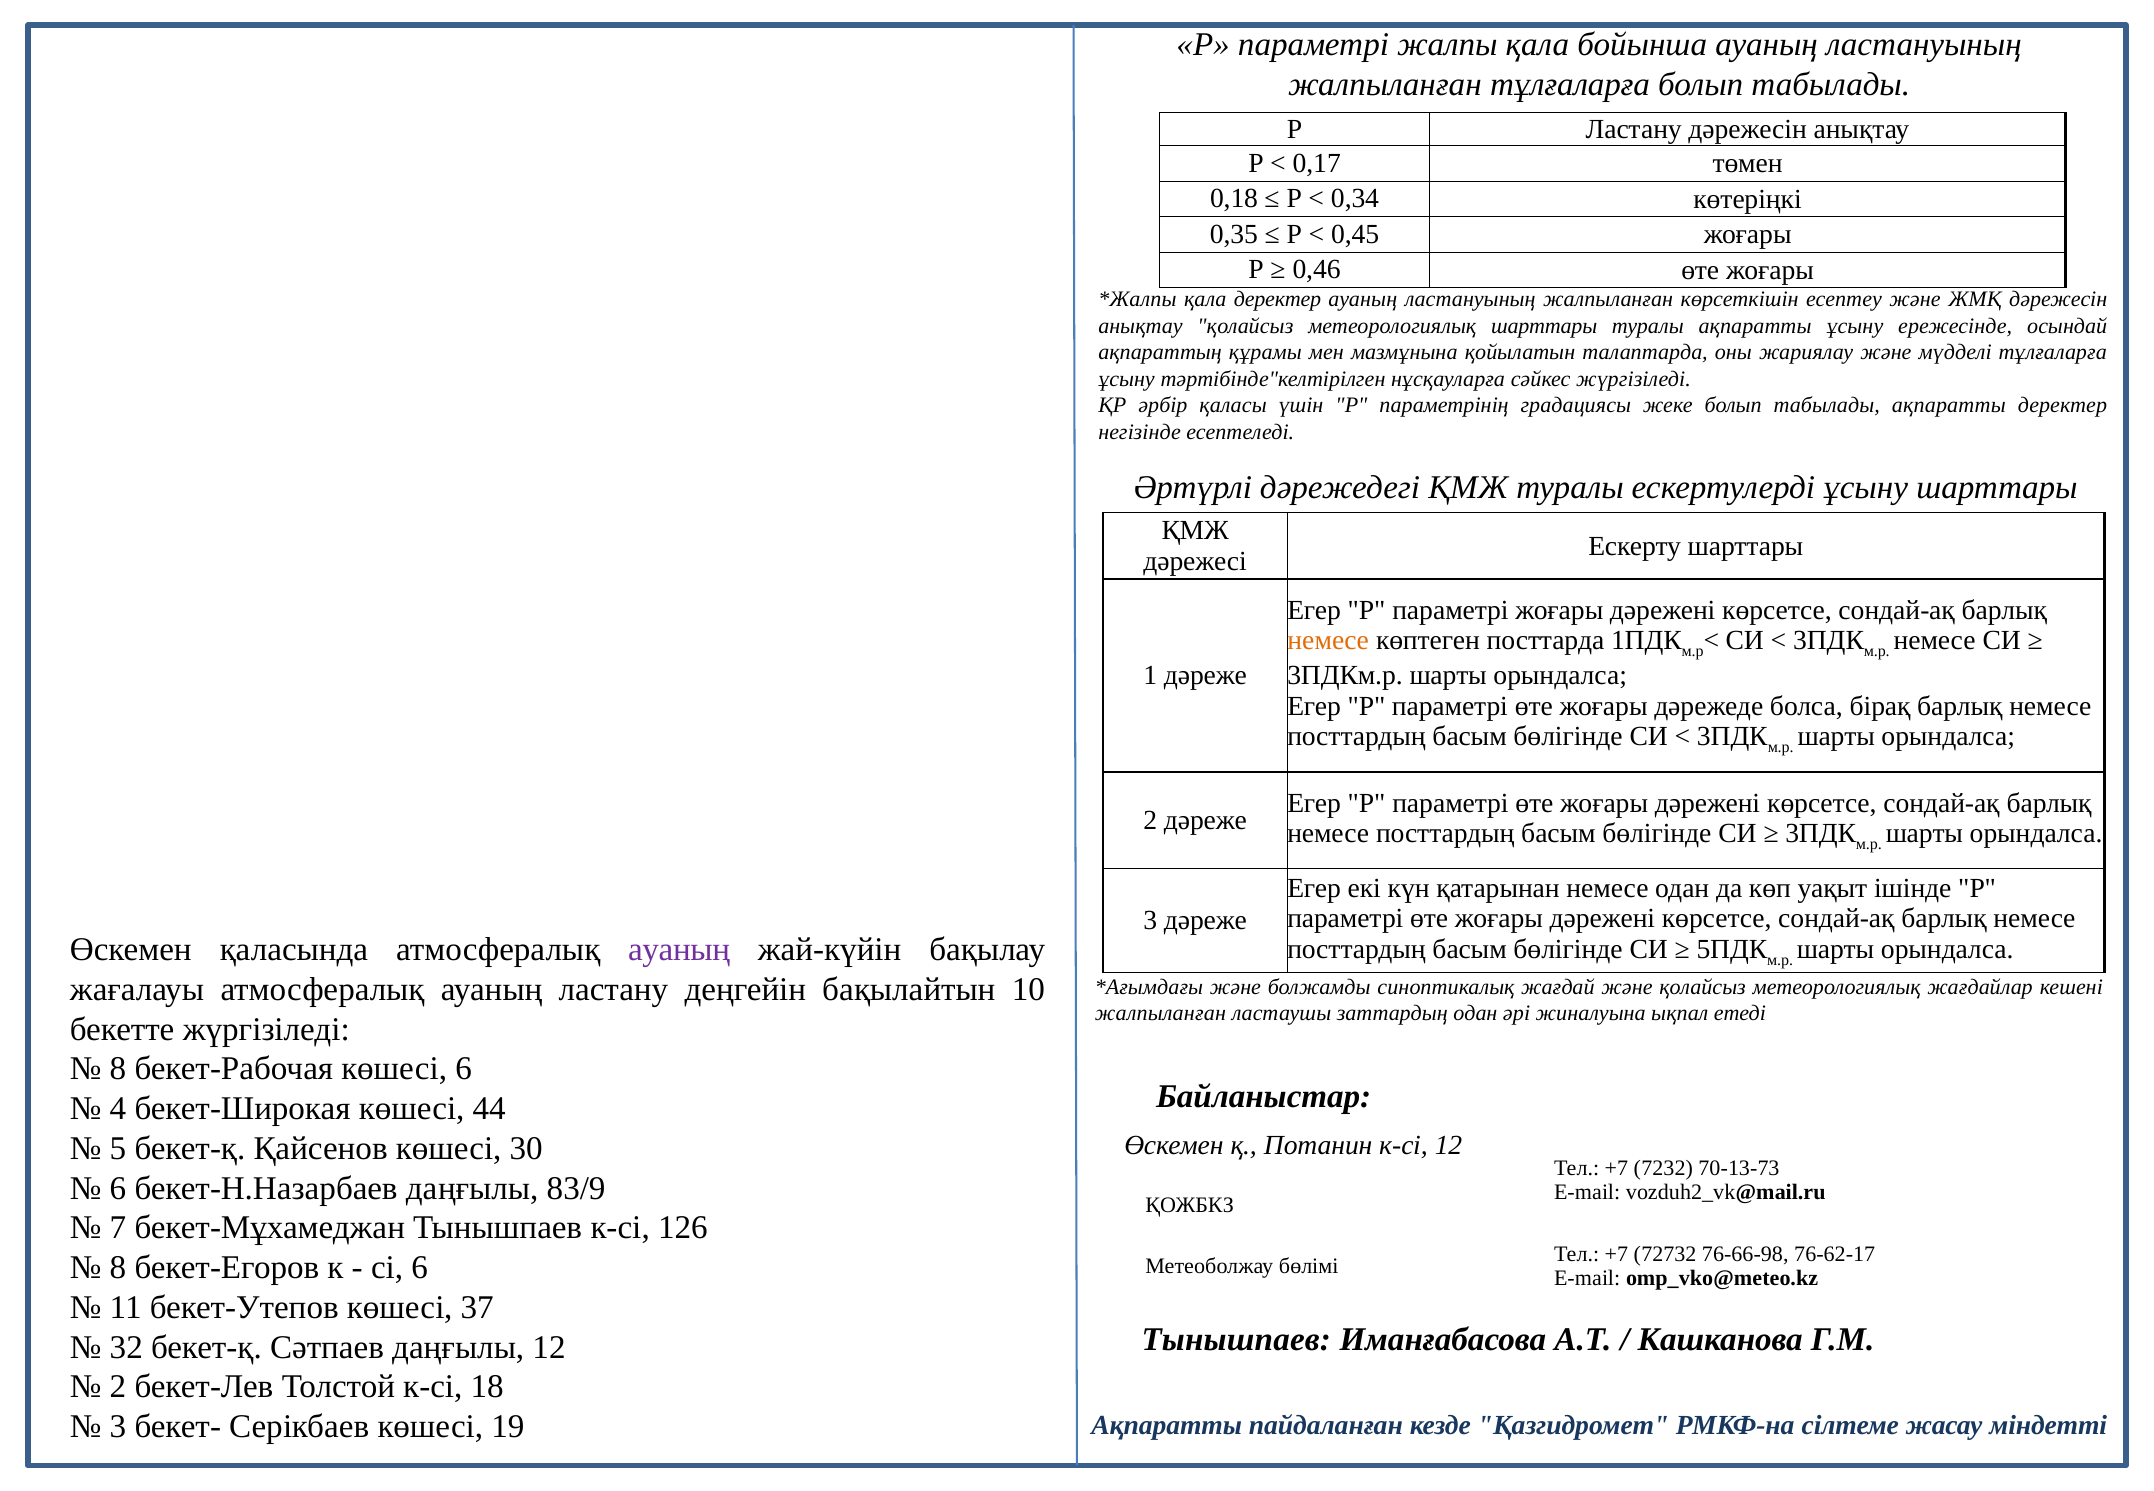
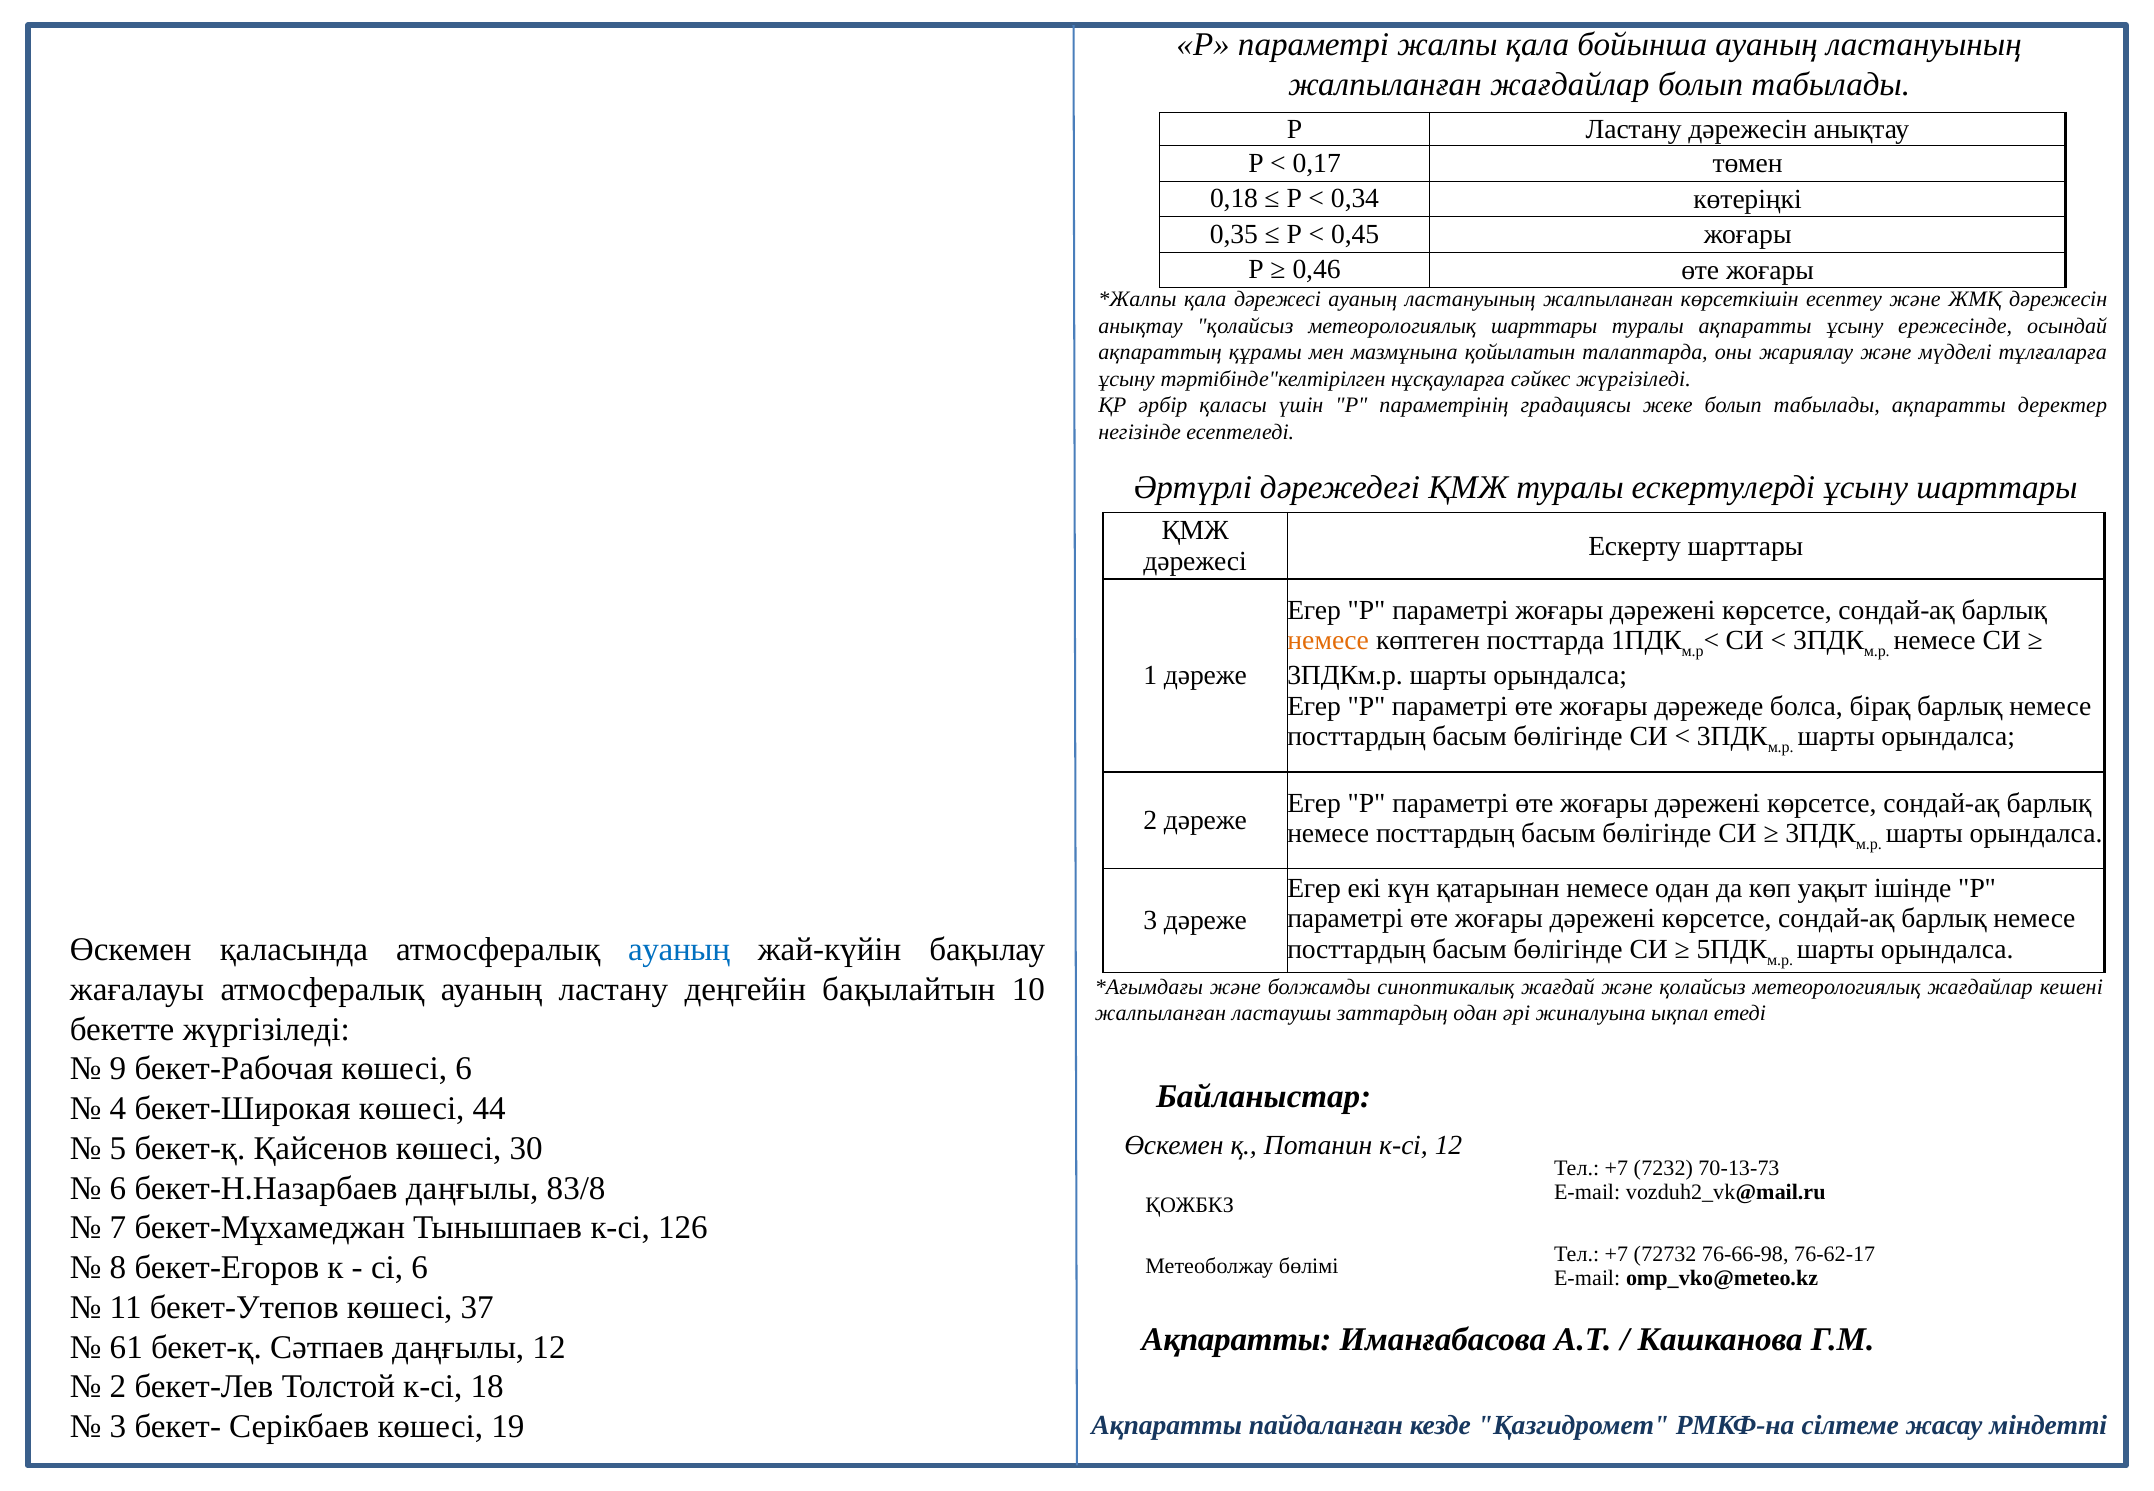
жалпыланған тұлғаларға: тұлғаларға -> жағдайлар
қала деректер: деректер -> дәрежесі
ауаның at (679, 950) colour: purple -> blue
8 at (118, 1069): 8 -> 9
83/9: 83/9 -> 83/8
Тынышпаев at (1236, 1339): Тынышпаев -> Ақпаратты
32: 32 -> 61
